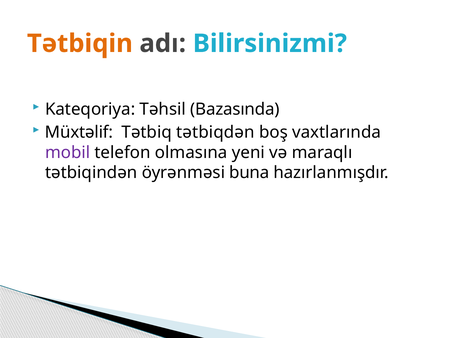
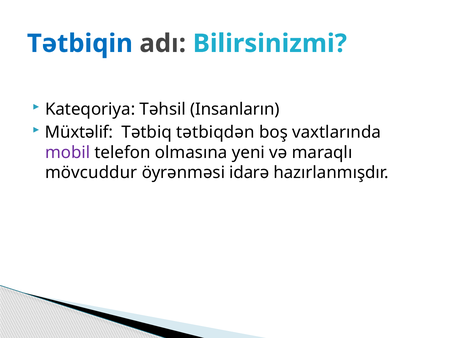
Tətbiqin colour: orange -> blue
Bazasında: Bazasında -> Insanların
tətbiqindən: tətbiqindən -> mövcuddur
buna: buna -> idarə
